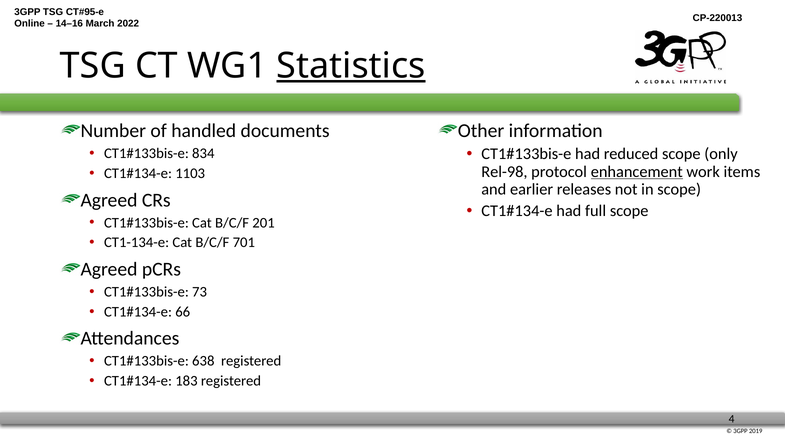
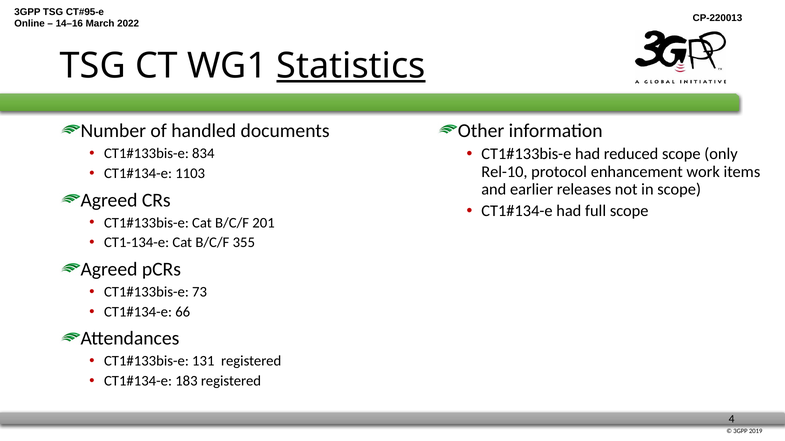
Rel-98: Rel-98 -> Rel-10
enhancement underline: present -> none
701: 701 -> 355
638: 638 -> 131
